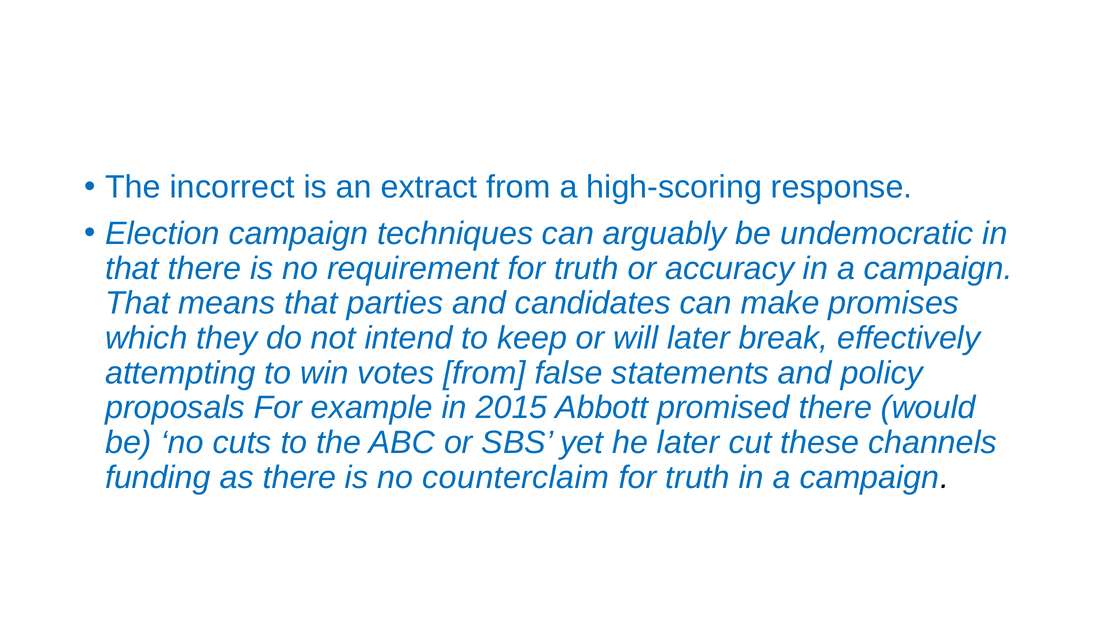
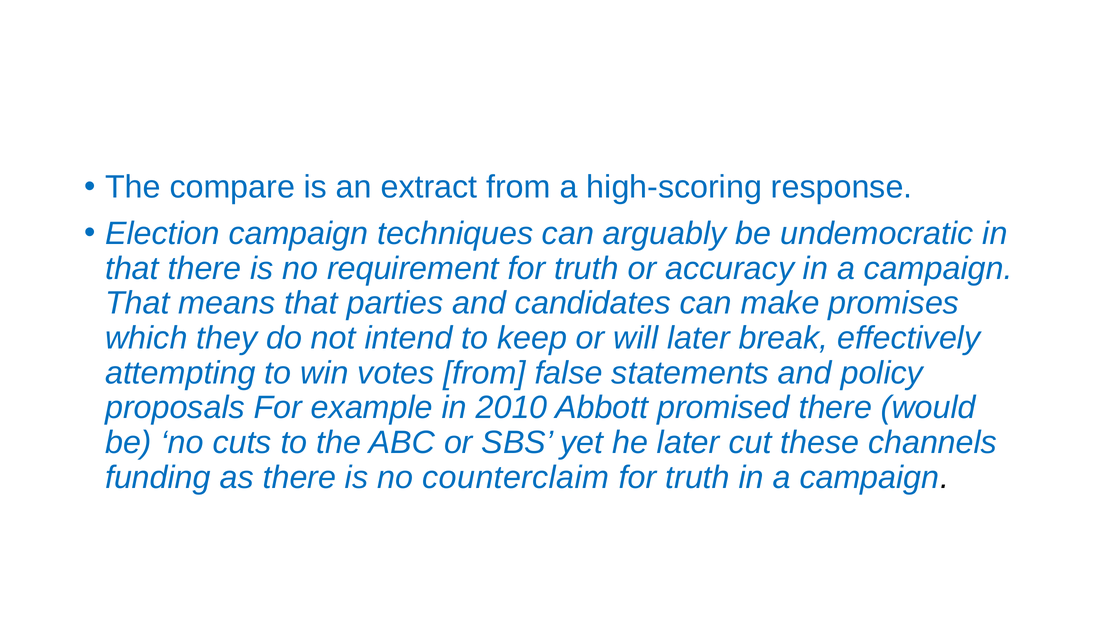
incorrect: incorrect -> compare
2015: 2015 -> 2010
